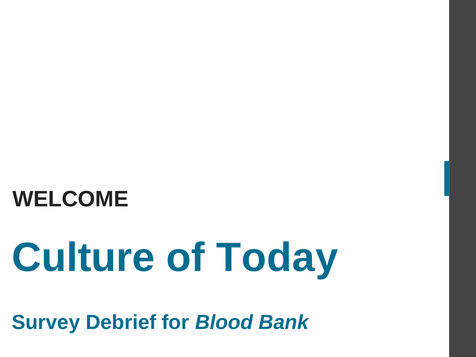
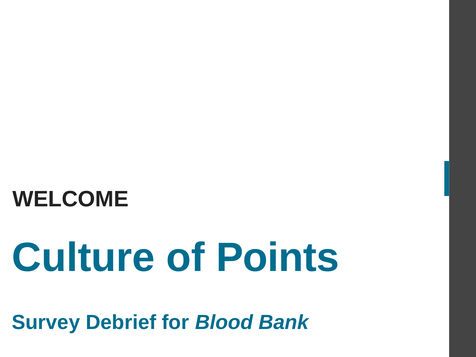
Today: Today -> Points
